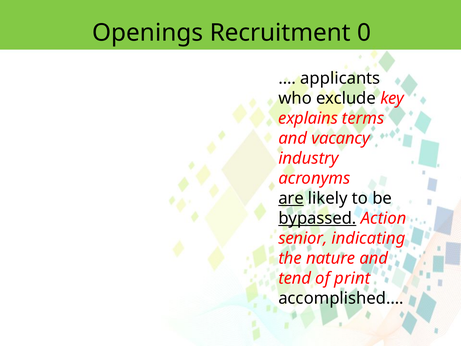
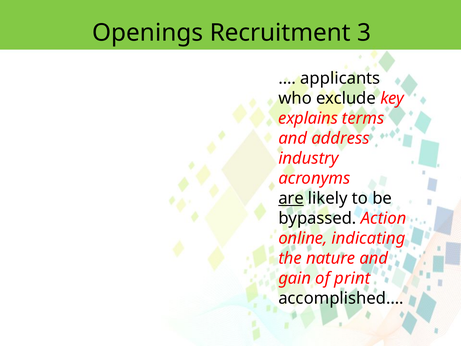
0: 0 -> 3
vacancy: vacancy -> address
bypassed underline: present -> none
senior: senior -> online
tend: tend -> gain
